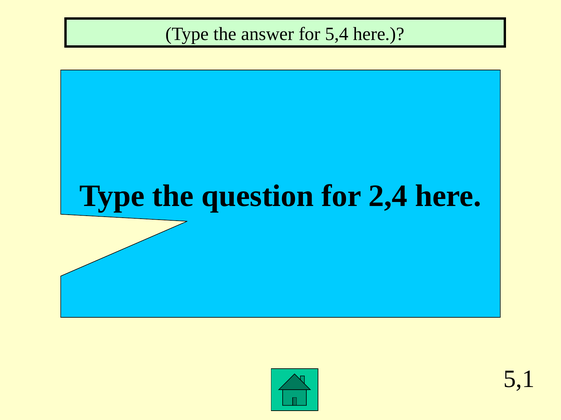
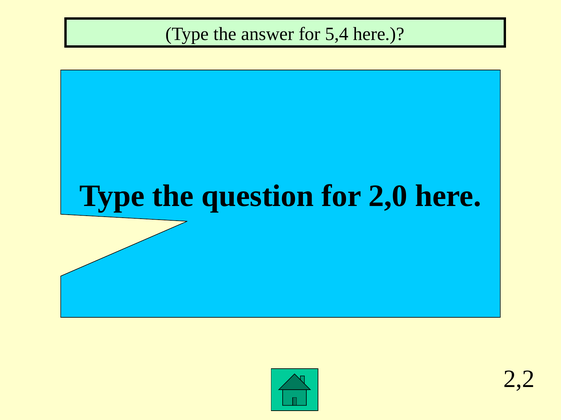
2,4: 2,4 -> 2,0
5,1: 5,1 -> 2,2
